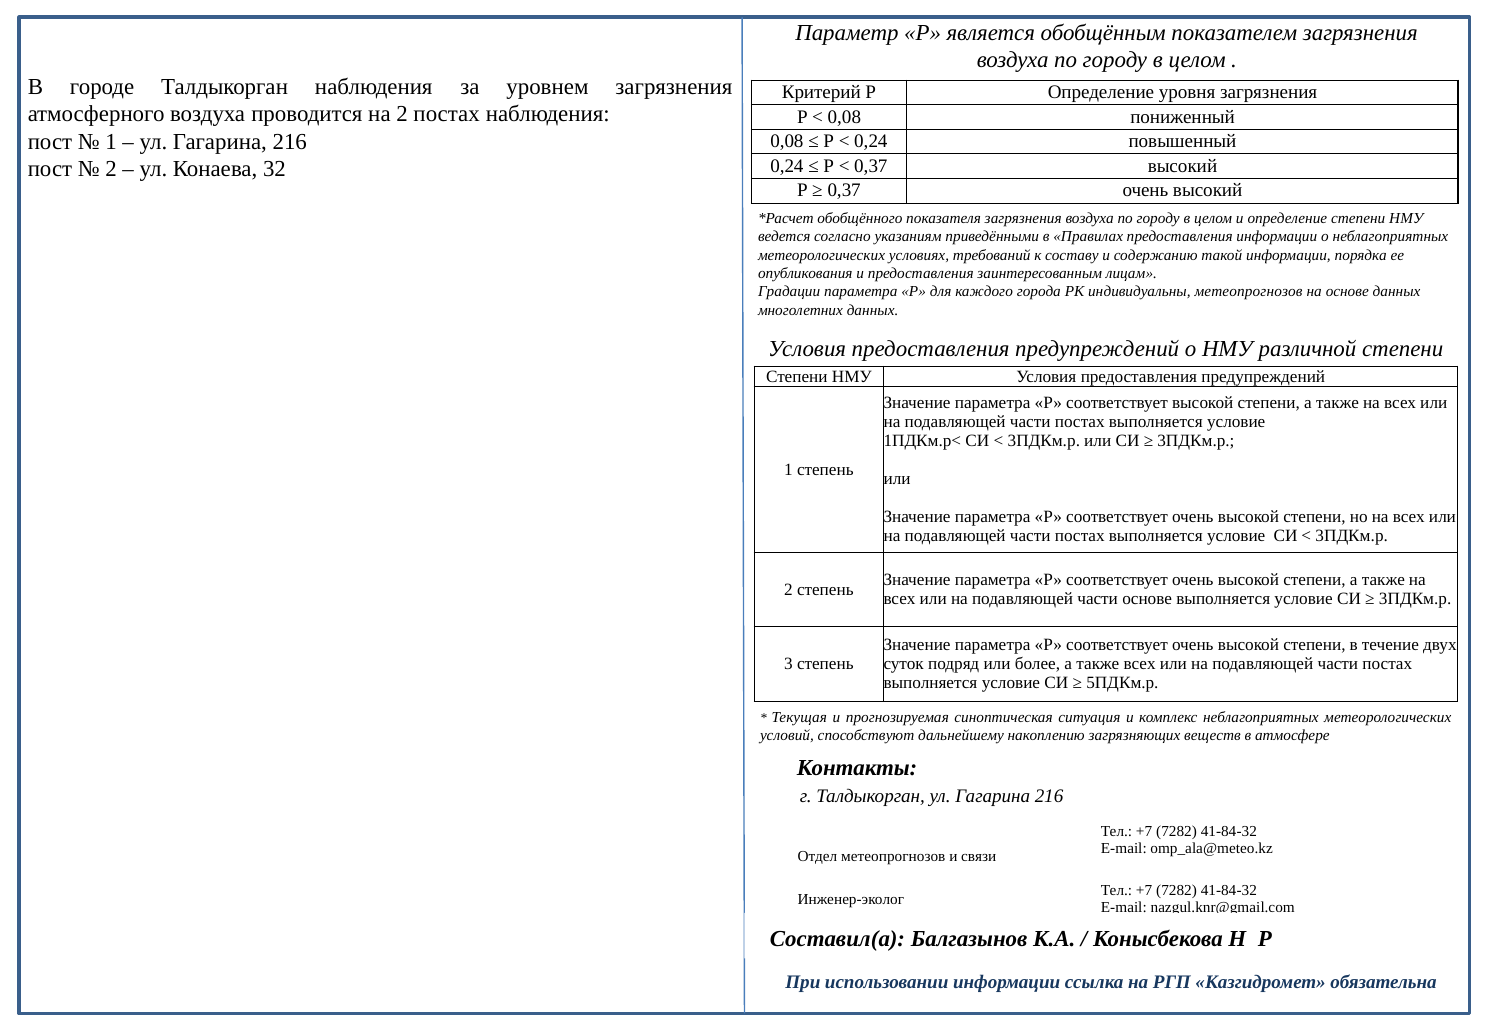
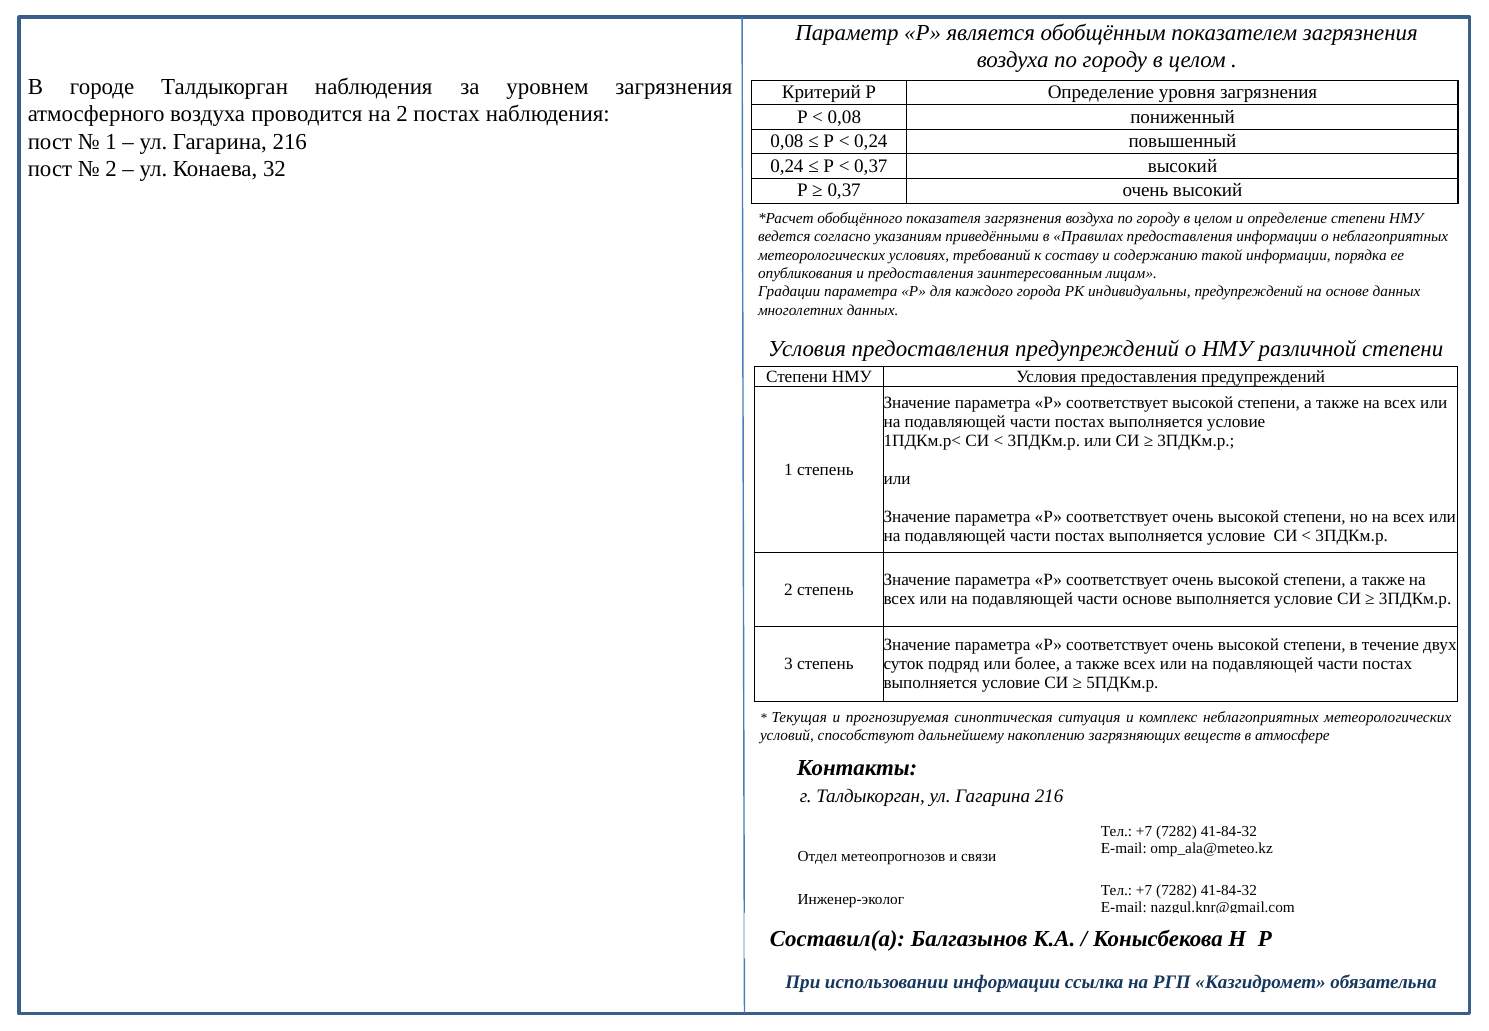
индивидуальны метеопрогнозов: метеопрогнозов -> предупреждений
